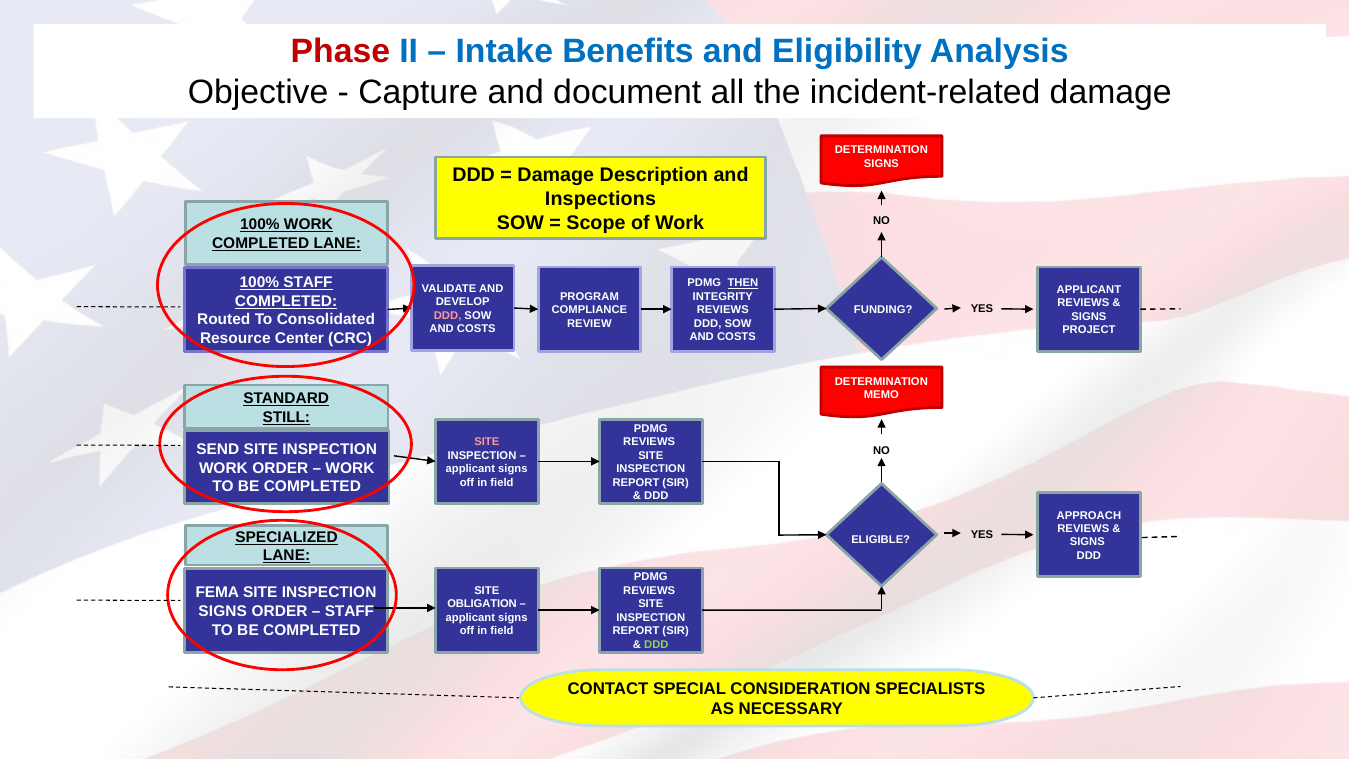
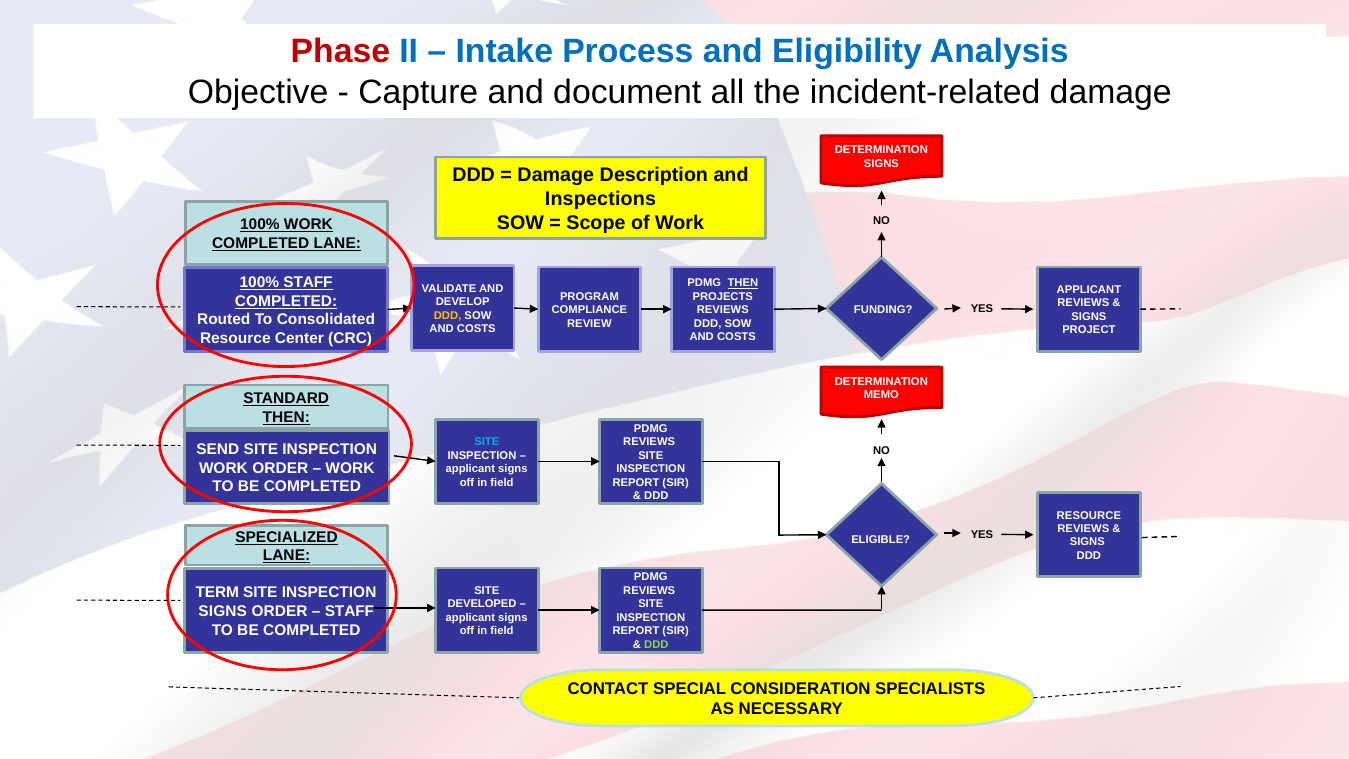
Benefits: Benefits -> Process
INTEGRITY: INTEGRITY -> PROJECTS
DDD at (448, 315) colour: pink -> yellow
STILL at (286, 417): STILL -> THEN
SITE at (487, 442) colour: pink -> light blue
APPROACH at (1089, 515): APPROACH -> RESOURCE
FEMA: FEMA -> TERM
OBLIGATION: OBLIGATION -> DEVELOPED
